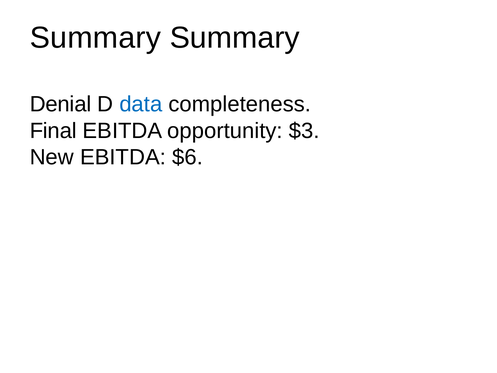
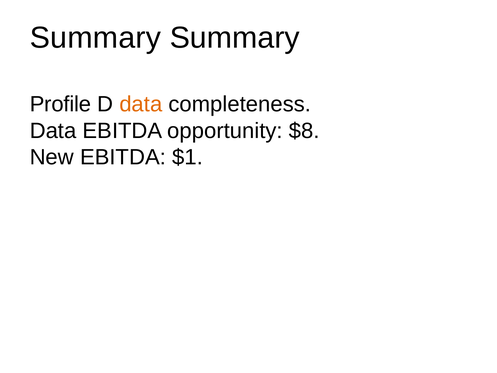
Denial: Denial -> Profile
data at (141, 104) colour: blue -> orange
Final at (53, 131): Final -> Data
$3: $3 -> $8
$6: $6 -> $1
